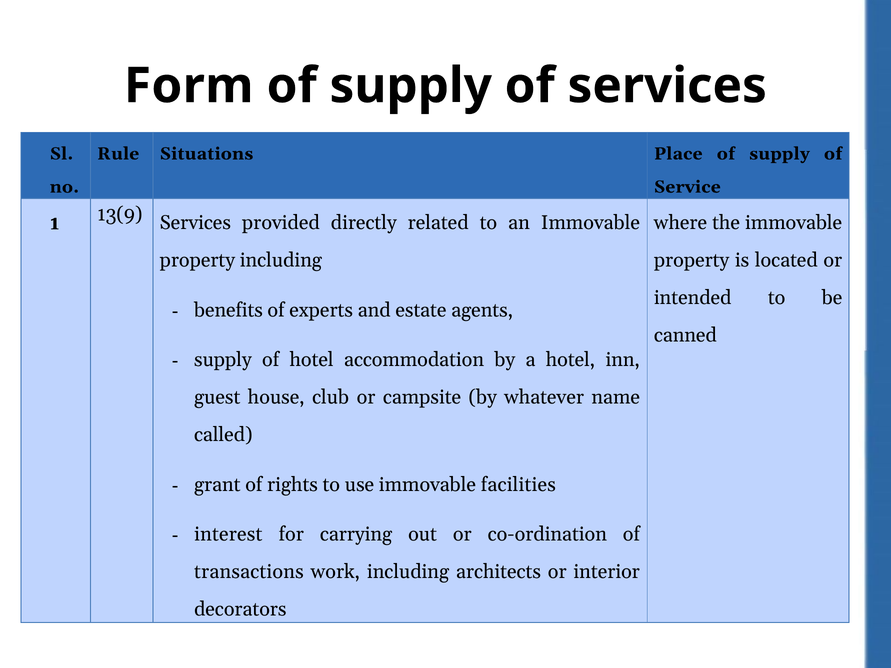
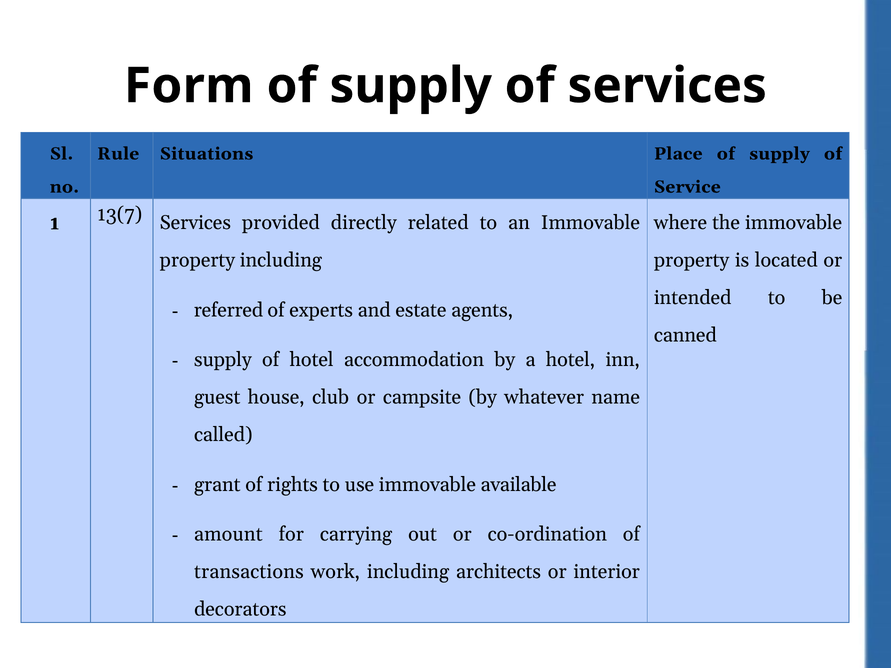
13(9: 13(9 -> 13(7
benefits: benefits -> referred
facilities: facilities -> available
interest: interest -> amount
